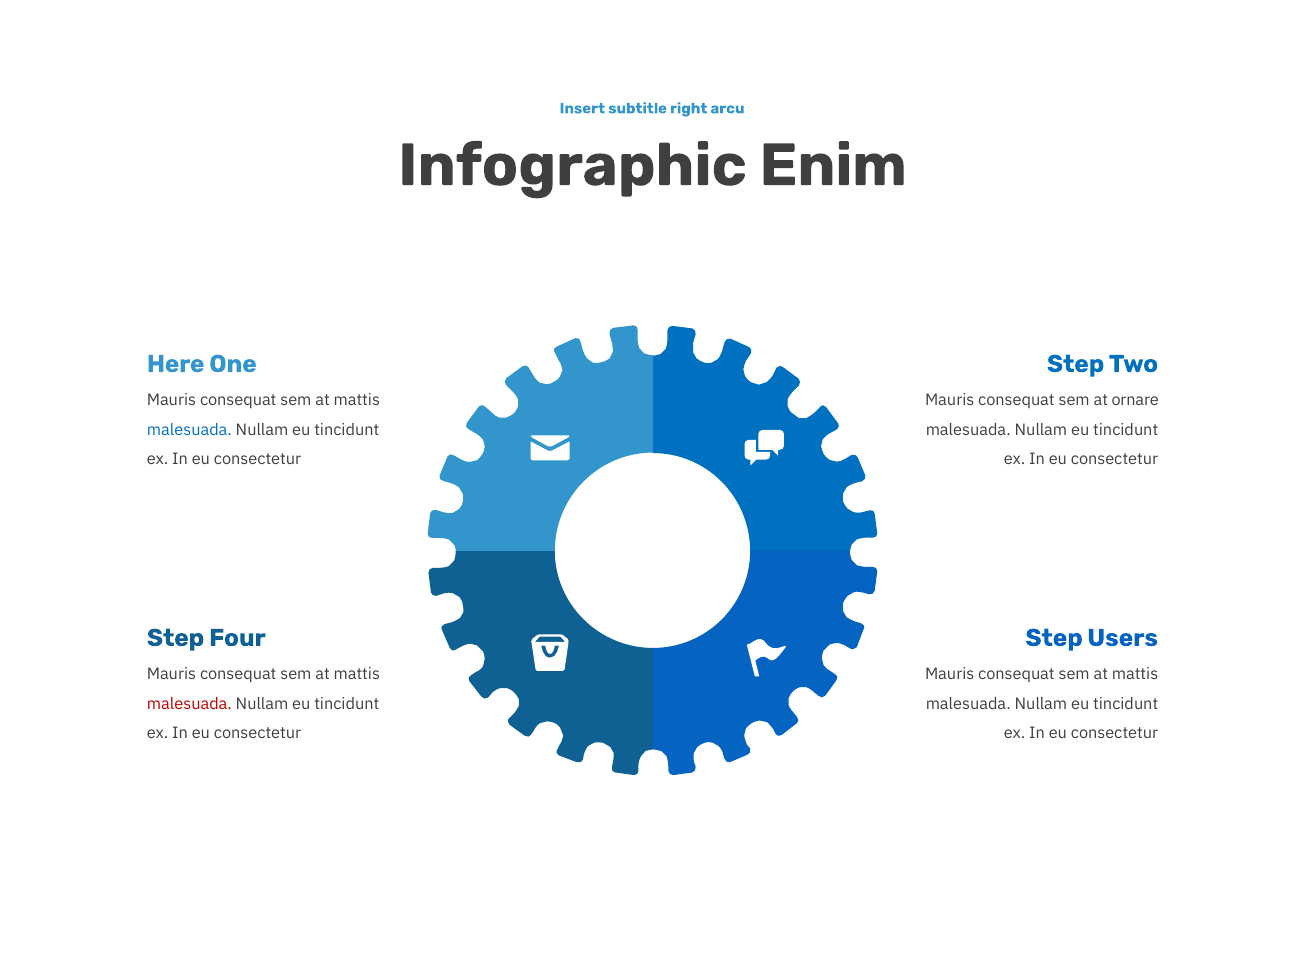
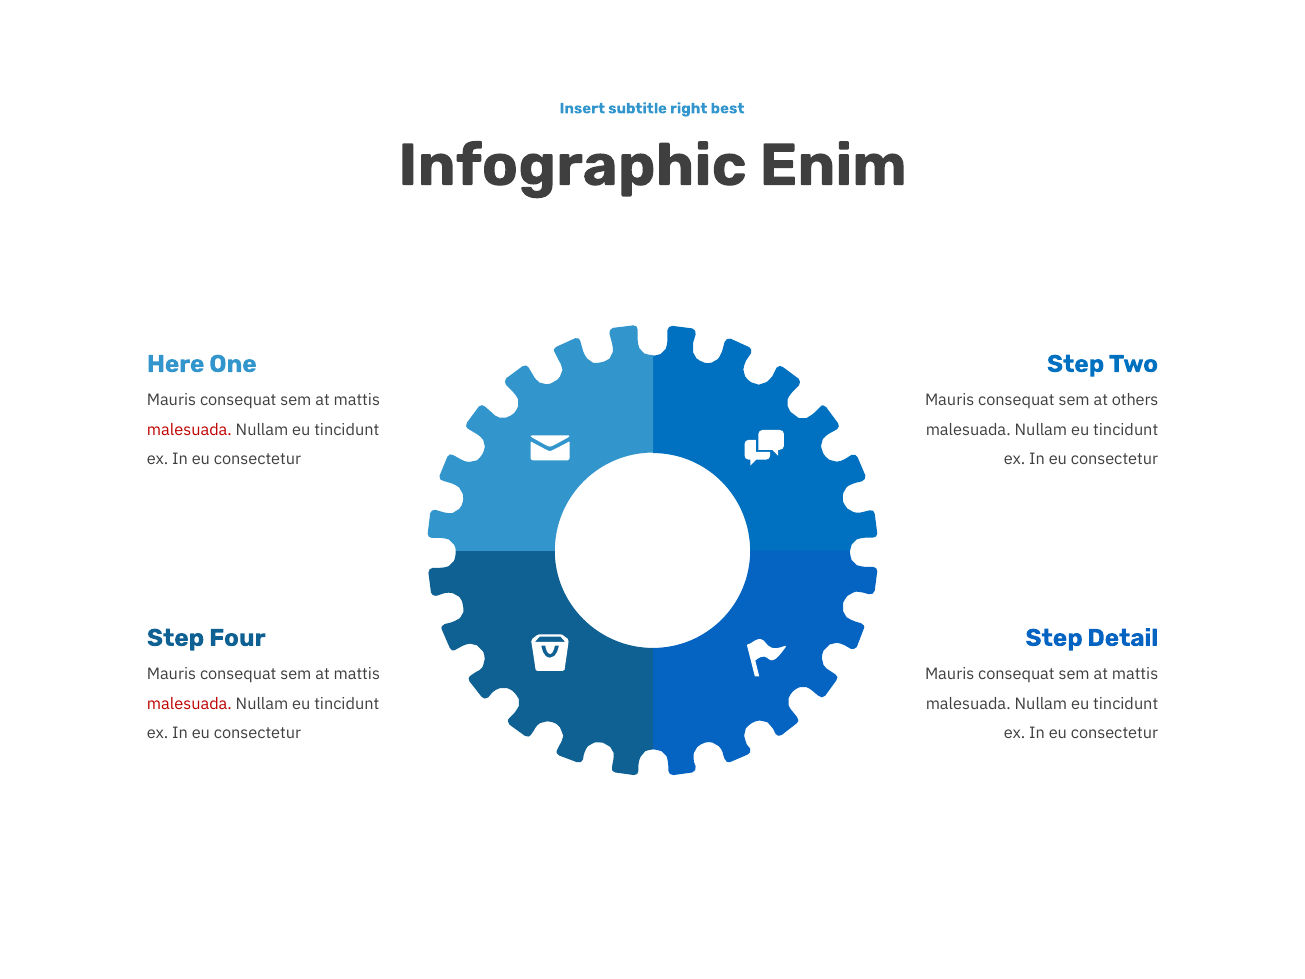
arcu: arcu -> best
ornare: ornare -> others
malesuada at (189, 430) colour: blue -> red
Users: Users -> Detail
